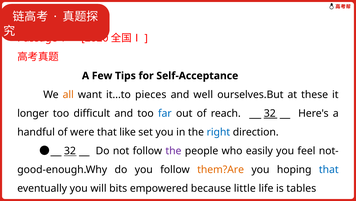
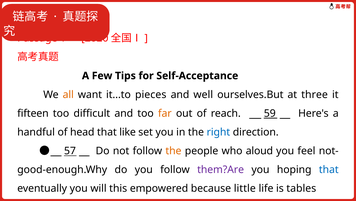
these: these -> three
longer: longer -> fifteen
far colour: blue -> orange
reach 32: 32 -> 59
were: were -> head
32 at (70, 150): 32 -> 57
the at (173, 150) colour: purple -> orange
easily: easily -> aloud
them?Are colour: orange -> purple
bits: bits -> this
